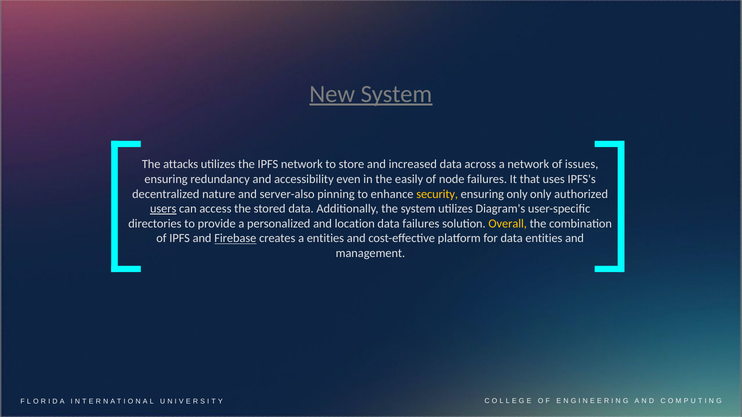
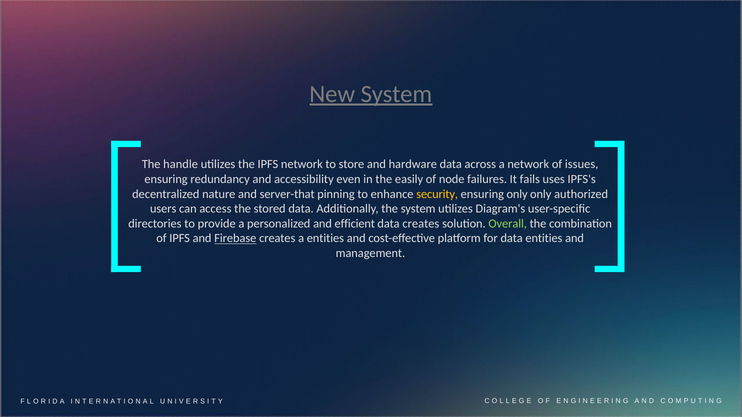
attacks: attacks -> handle
increased: increased -> hardware
that: that -> fails
server-also: server-also -> server-that
users underline: present -> none
location: location -> efficient
data failures: failures -> creates
Overall colour: yellow -> light green
